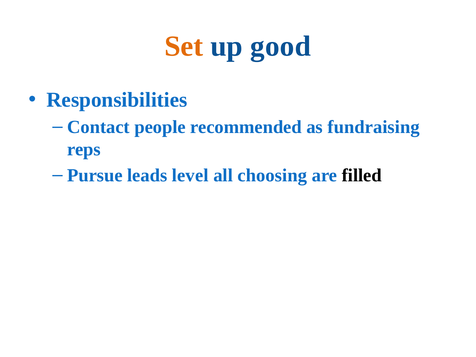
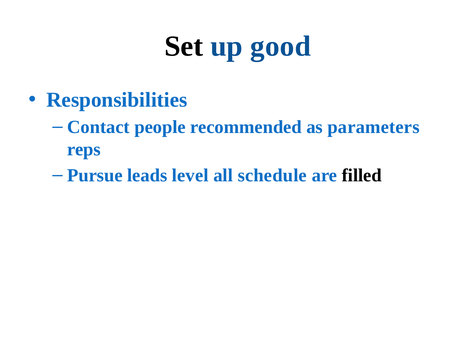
Set colour: orange -> black
fundraising: fundraising -> parameters
choosing: choosing -> schedule
